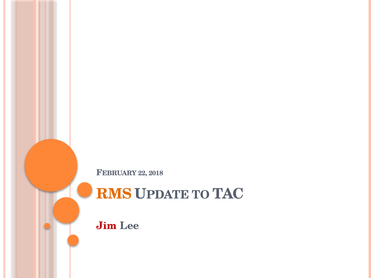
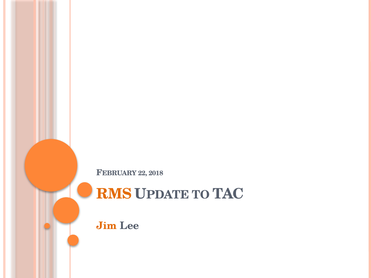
Jim colour: red -> orange
